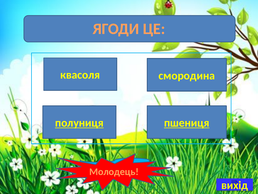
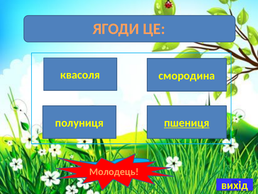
полуниця underline: present -> none
